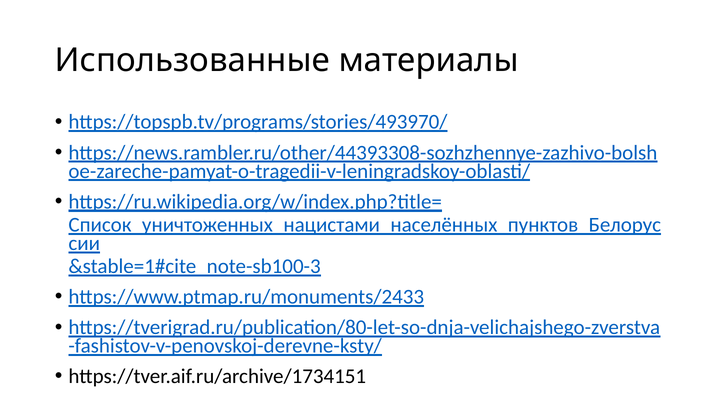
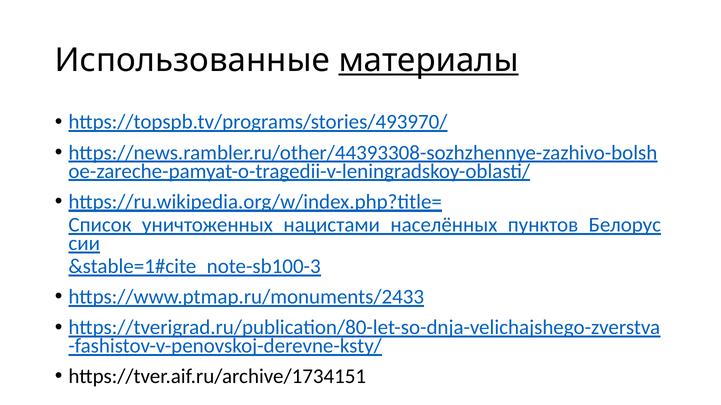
материалы underline: none -> present
